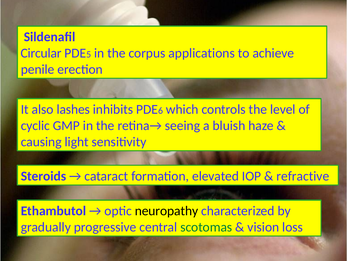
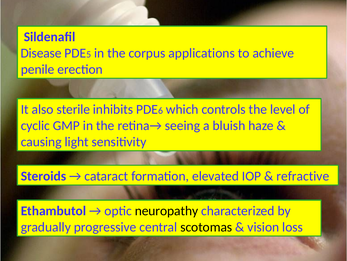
Circular: Circular -> Disease
lashes: lashes -> sterile
scotomas colour: green -> black
